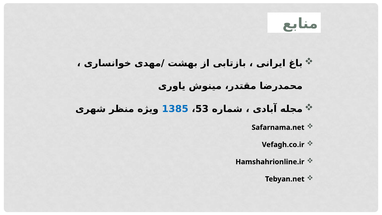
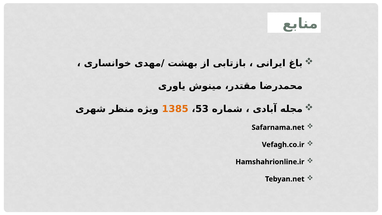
1385 colour: blue -> orange
